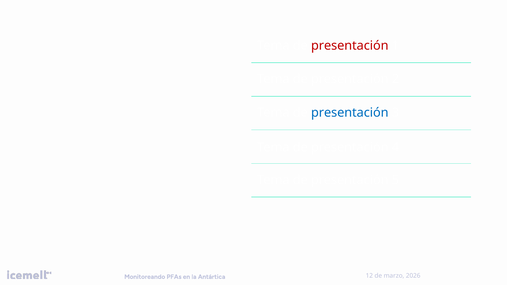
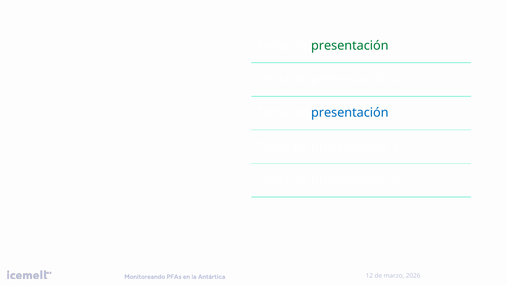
presentación at (350, 46) colour: red -> green
